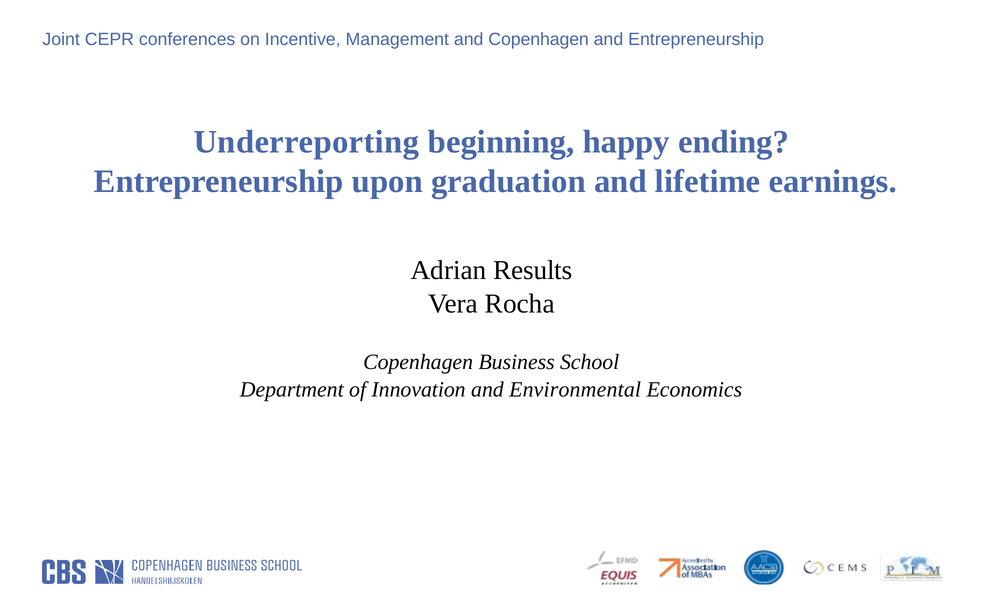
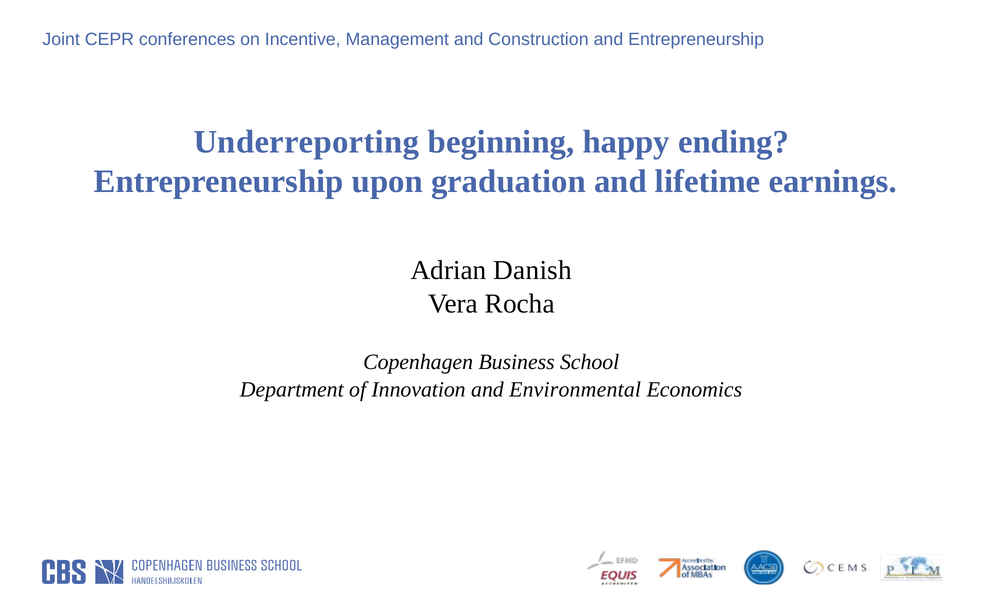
and Copenhagen: Copenhagen -> Construction
Results: Results -> Danish
